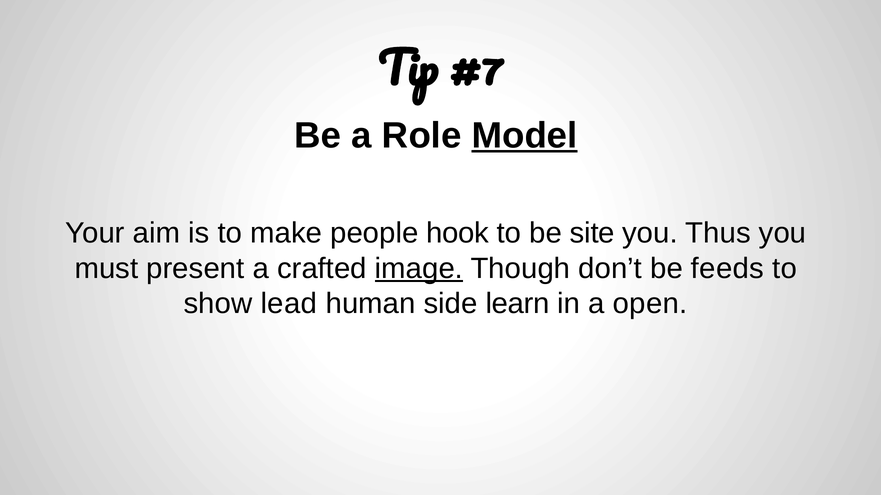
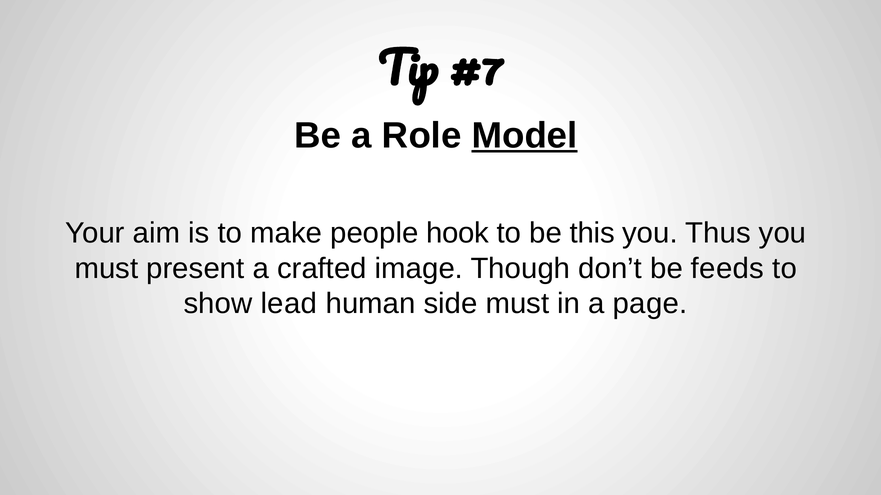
site: site -> this
image underline: present -> none
side learn: learn -> must
open: open -> page
